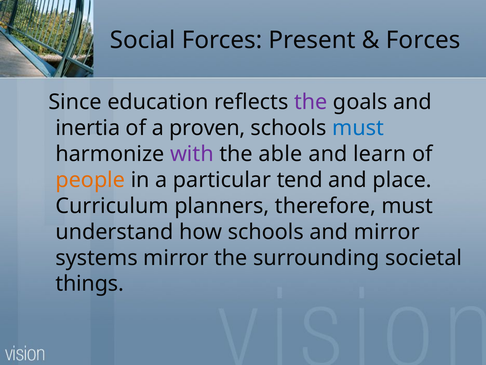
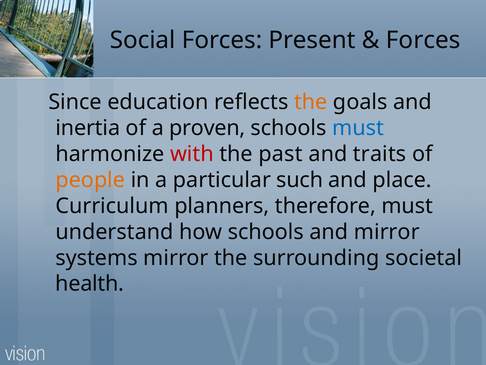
the at (311, 102) colour: purple -> orange
with colour: purple -> red
able: able -> past
learn: learn -> traits
tend: tend -> such
things: things -> health
